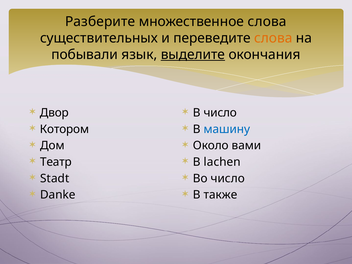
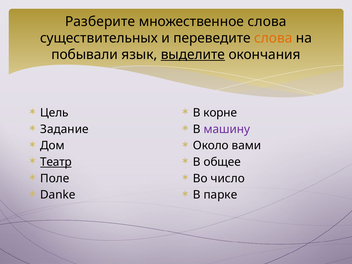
Двор: Двор -> Цель
В число: число -> корне
Котором: Котором -> Задание
машину colour: blue -> purple
Театр underline: none -> present
lachen: lachen -> общее
Stadt: Stadt -> Поле
также: также -> парке
